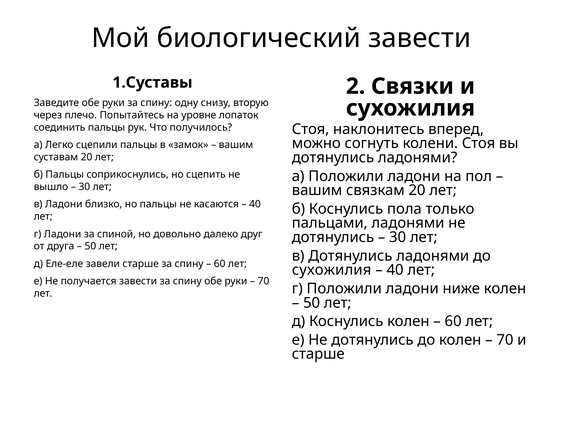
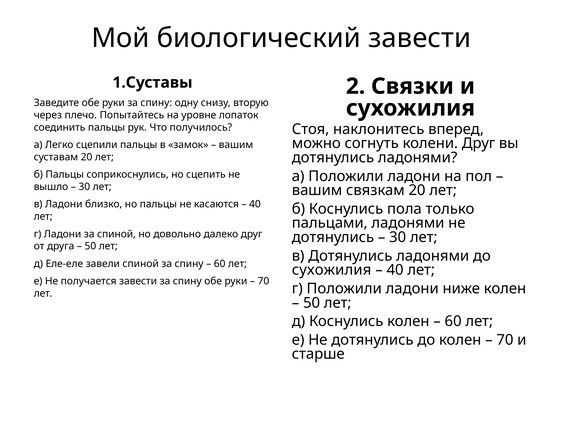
колени Стоя: Стоя -> Друг
завели старше: старше -> спиной
